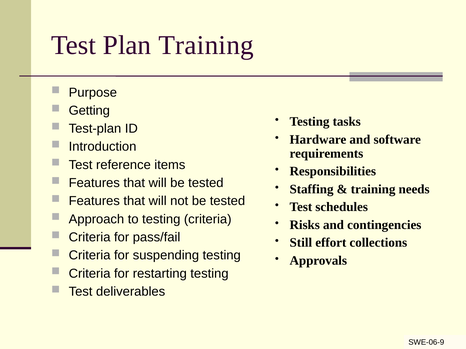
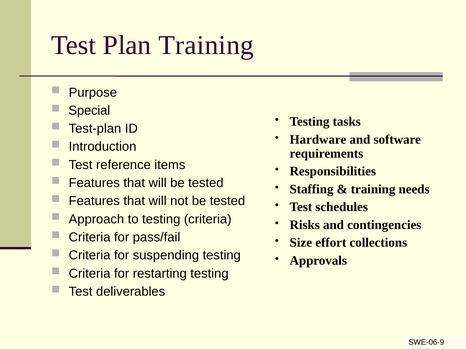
Getting: Getting -> Special
Still: Still -> Size
